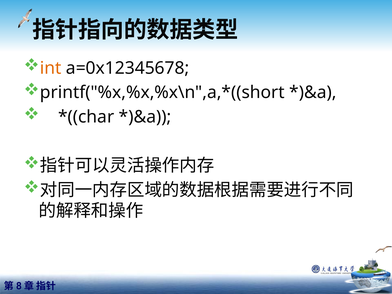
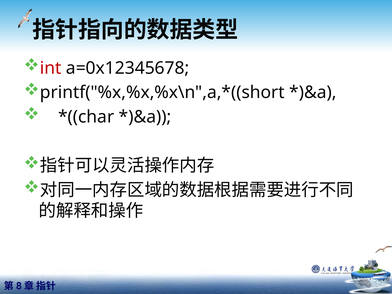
int colour: orange -> red
